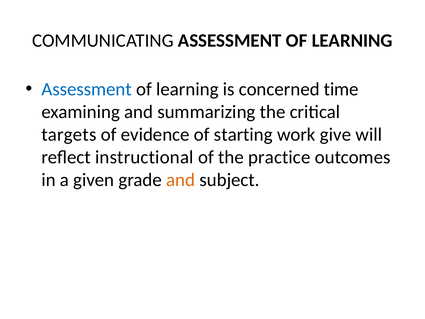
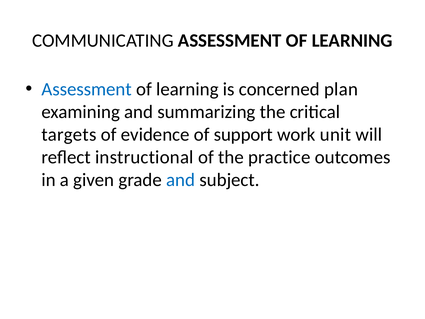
time: time -> plan
starting: starting -> support
give: give -> unit
and at (181, 180) colour: orange -> blue
